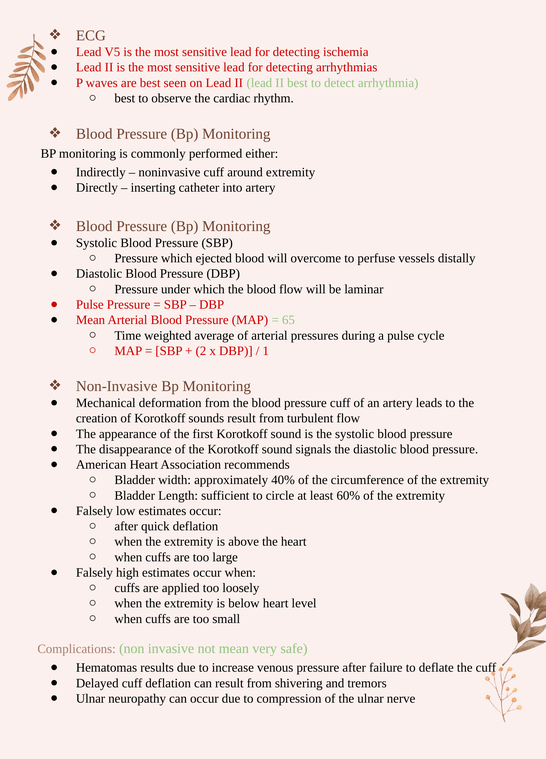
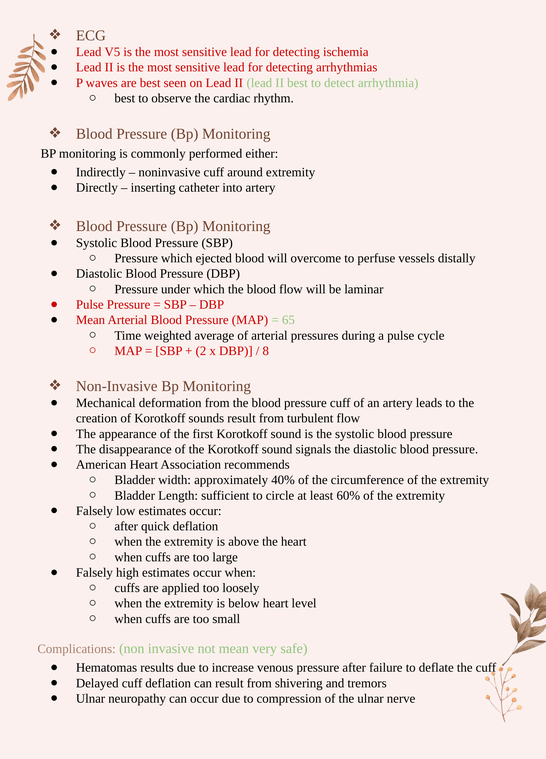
1: 1 -> 8
